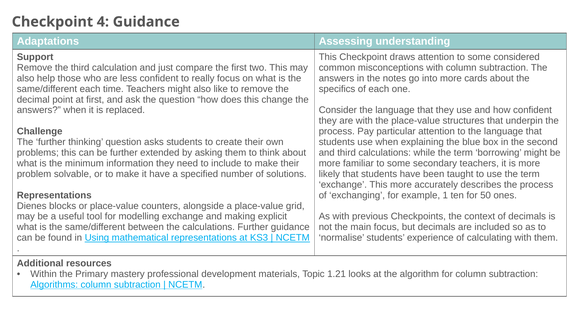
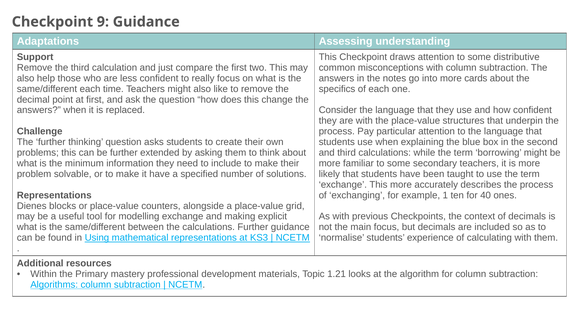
4: 4 -> 9
considered: considered -> distributive
50: 50 -> 40
